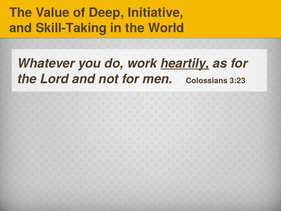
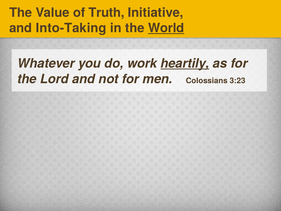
Deep: Deep -> Truth
Skill-Taking: Skill-Taking -> Into-Taking
World underline: none -> present
